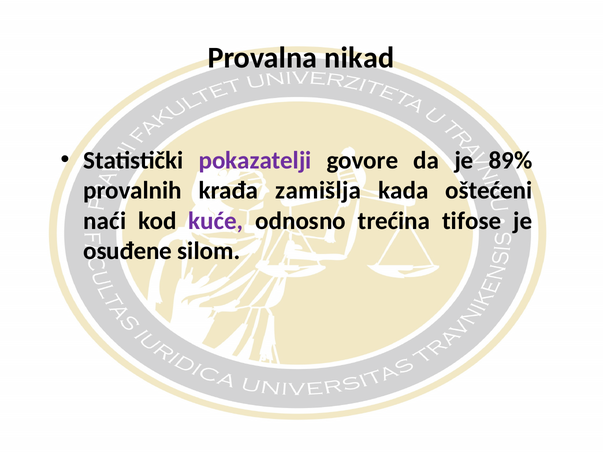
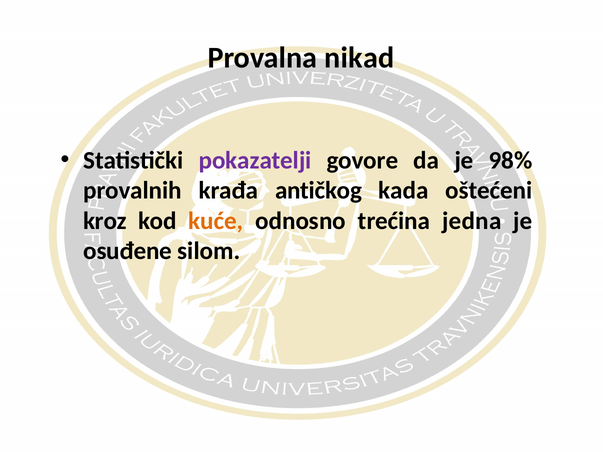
89%: 89% -> 98%
zamišlja: zamišlja -> antičkog
naći: naći -> kroz
kuće colour: purple -> orange
tifose: tifose -> jedna
